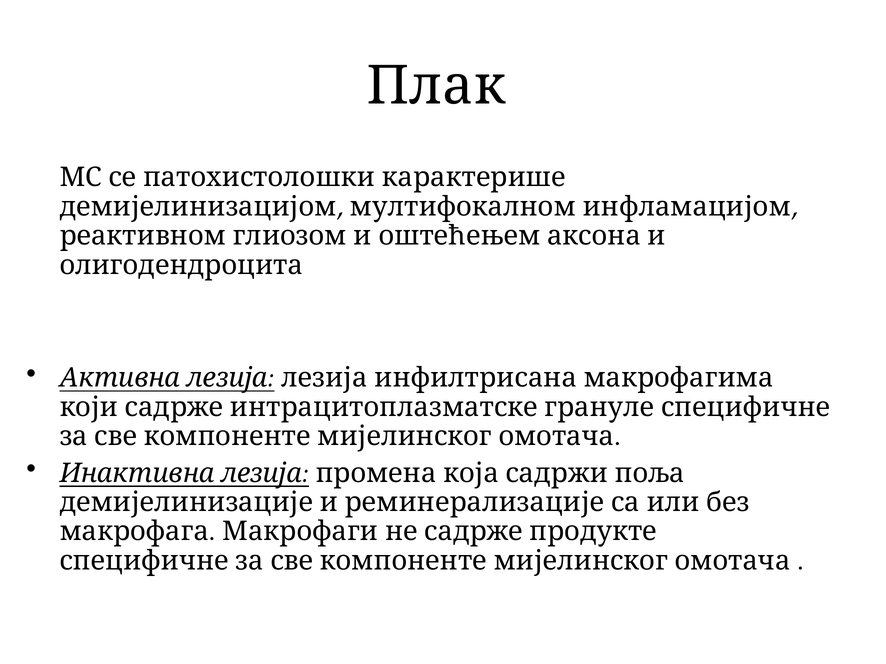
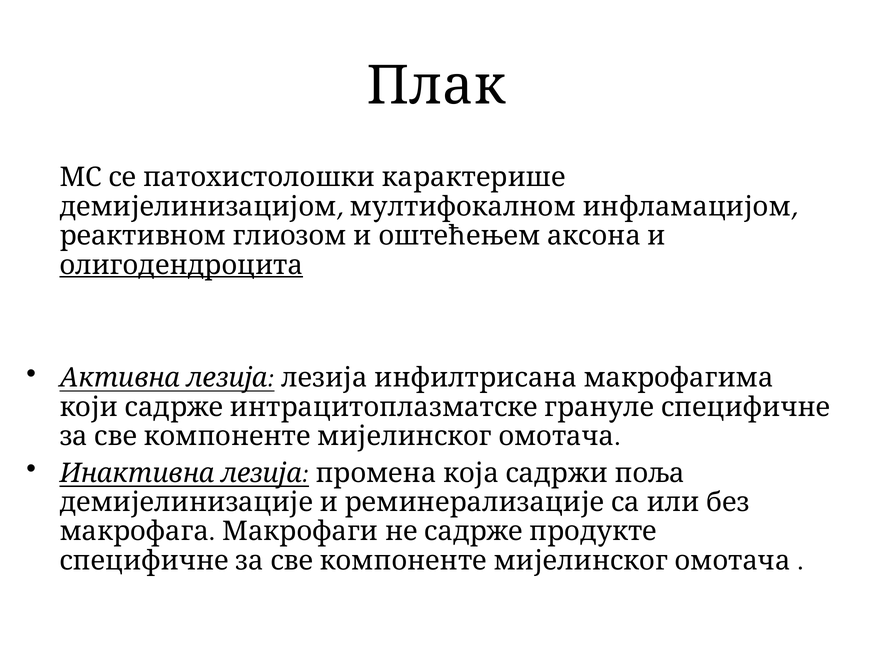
олигодендроцита underline: none -> present
